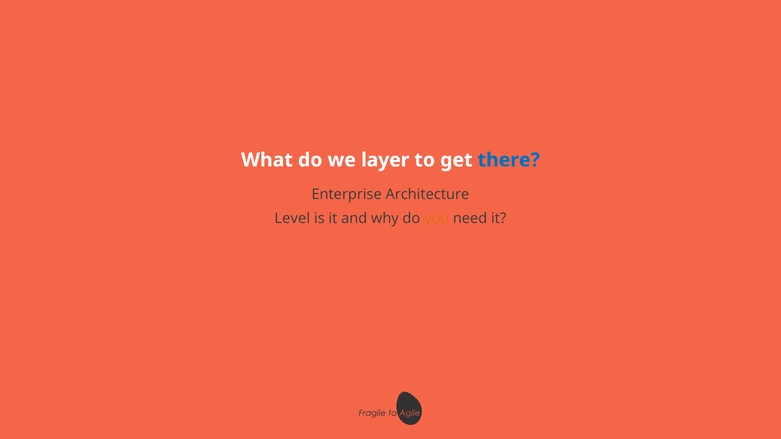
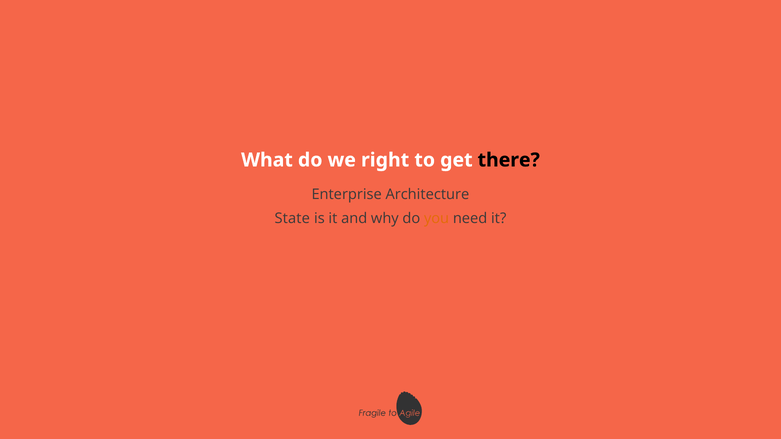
layer: layer -> right
there colour: blue -> black
Level: Level -> State
